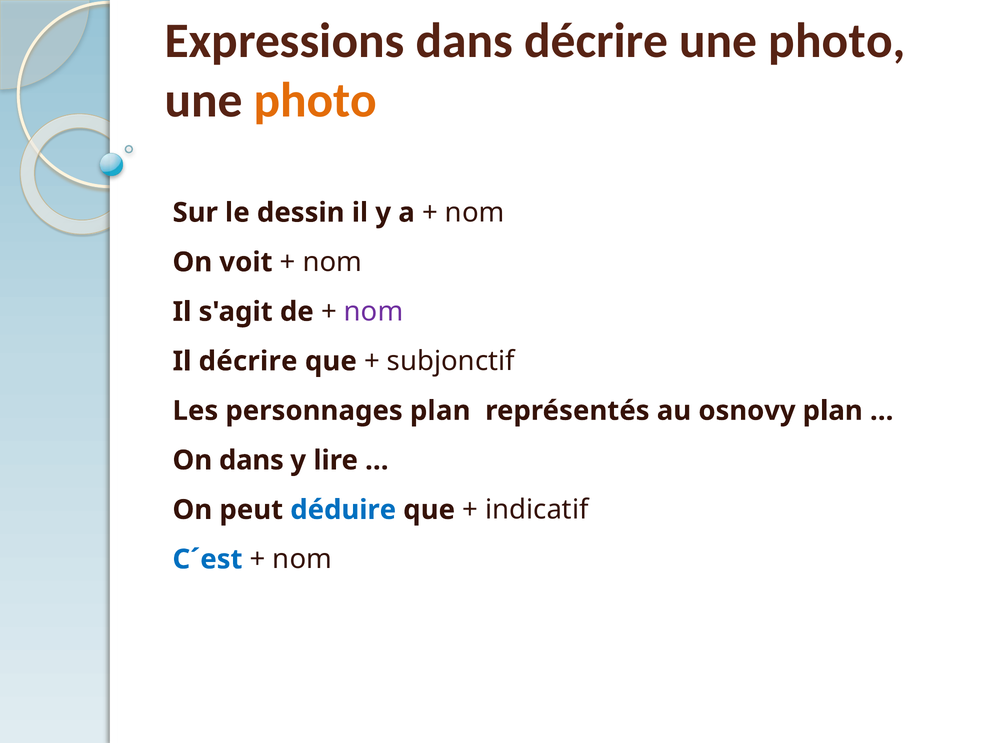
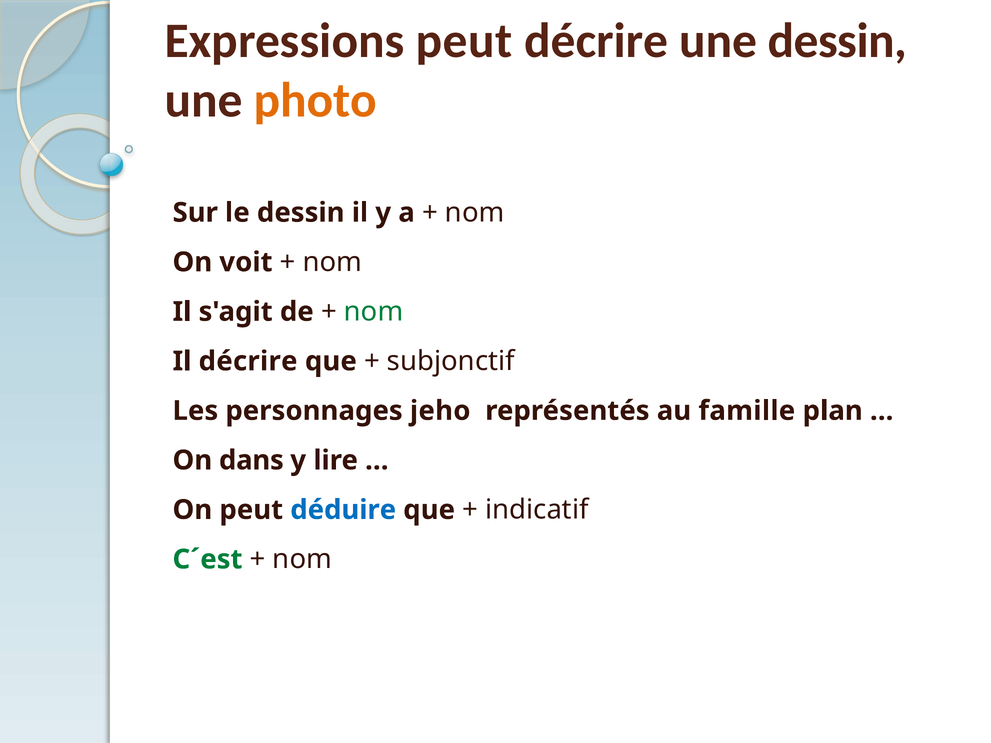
Expressions dans: dans -> peut
décrire une photo: photo -> dessin
nom at (374, 312) colour: purple -> green
personnages plan: plan -> jeho
osnovy: osnovy -> famille
C´est colour: blue -> green
